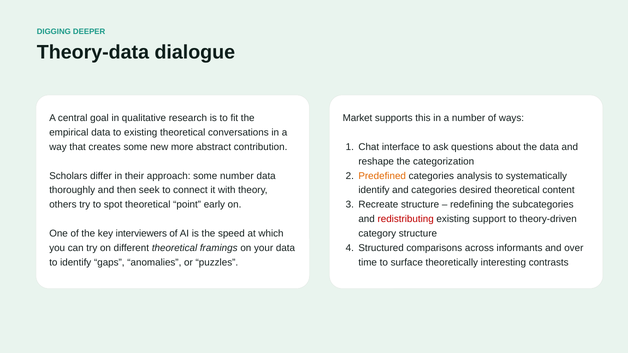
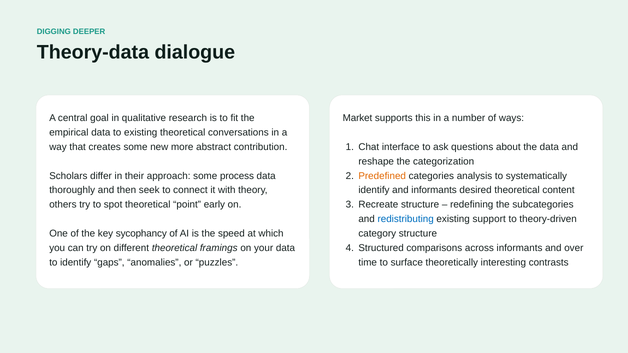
some number: number -> process
and categories: categories -> informants
redistributing colour: red -> blue
interviewers: interviewers -> sycophancy
